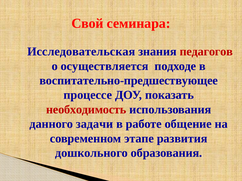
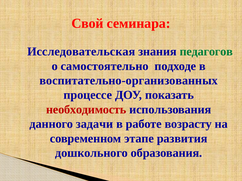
педагогов colour: red -> green
осуществляется: осуществляется -> самостоятельно
воспитательно-предшествующее: воспитательно-предшествующее -> воспитательно-организованных
общение: общение -> возрасту
